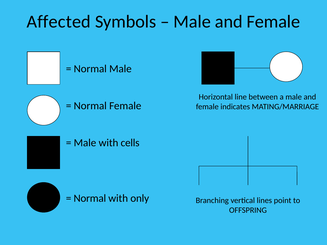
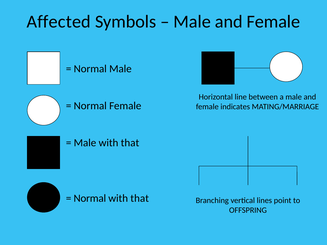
Male with cells: cells -> that
only at (140, 199): only -> that
